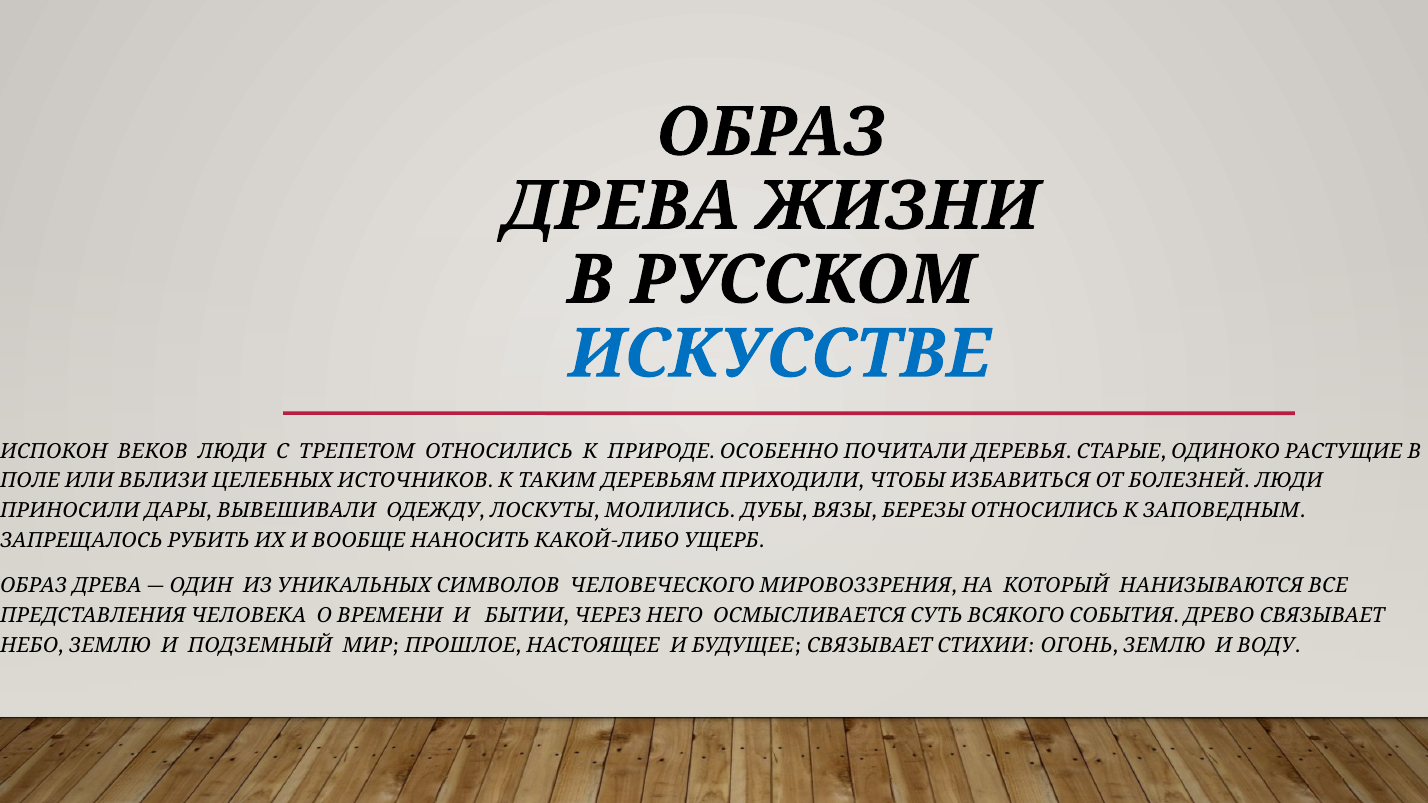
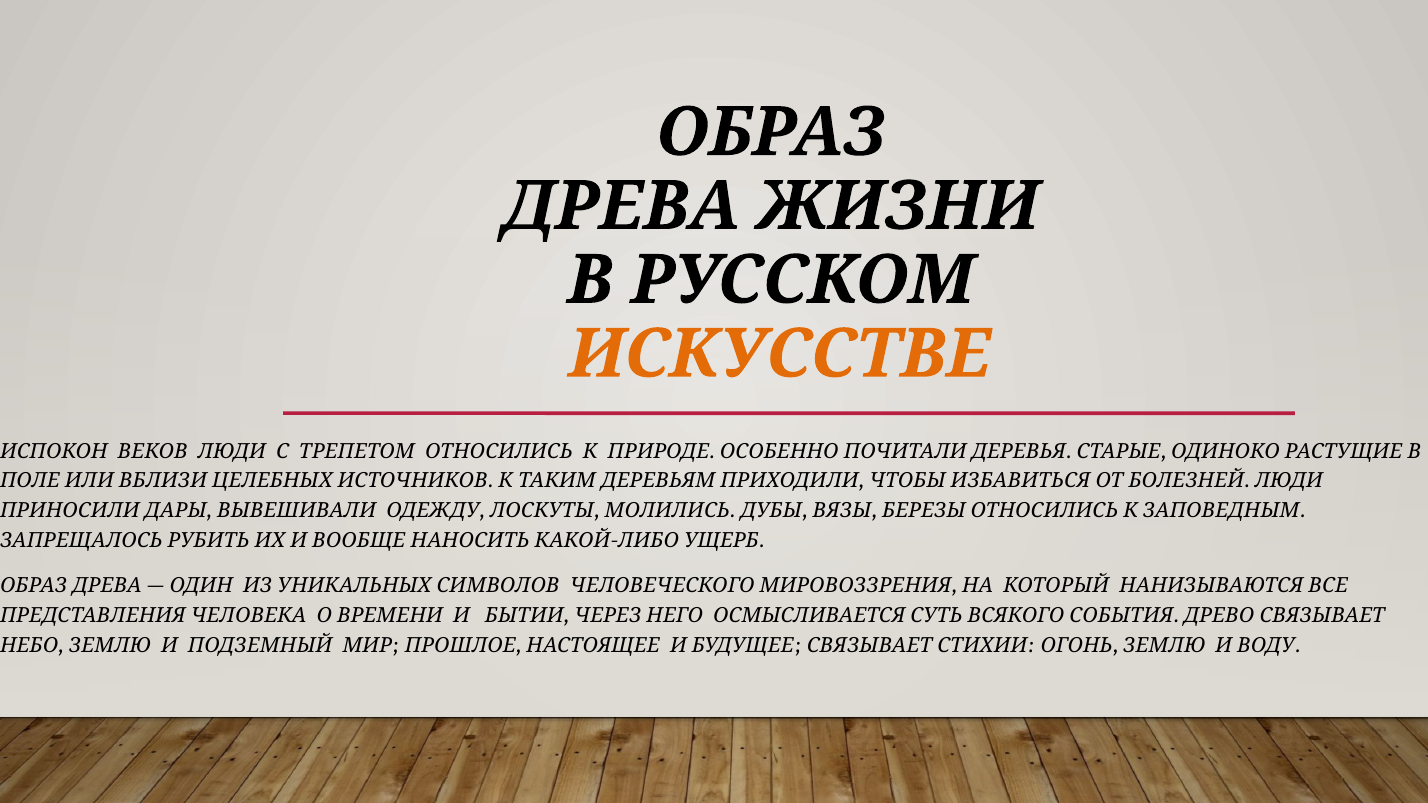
ИСКУССТВЕ colour: blue -> orange
